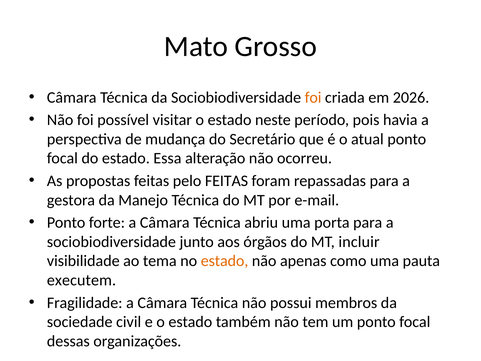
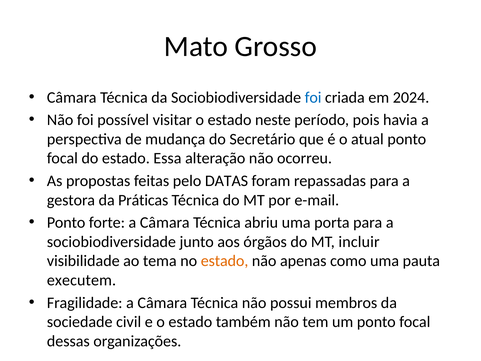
foi at (313, 97) colour: orange -> blue
2026: 2026 -> 2024
pelo FEITAS: FEITAS -> DATAS
Manejo: Manejo -> Práticas
